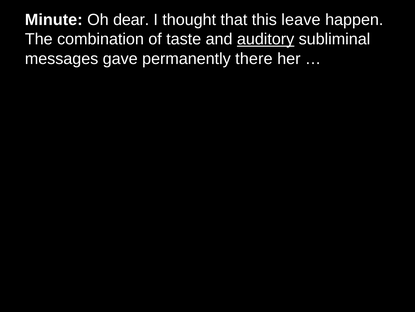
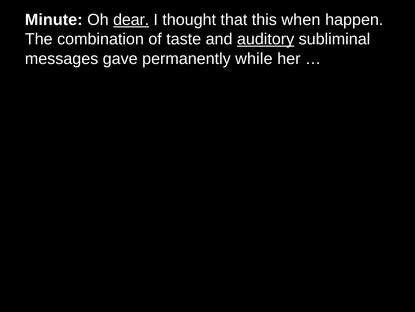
dear underline: none -> present
leave: leave -> when
there: there -> while
